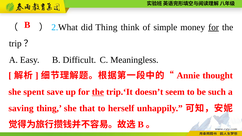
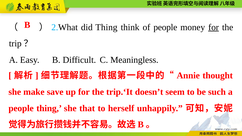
of simple: simple -> people
spent: spent -> make
the at (98, 92) underline: present -> none
saving at (21, 108): saving -> people
